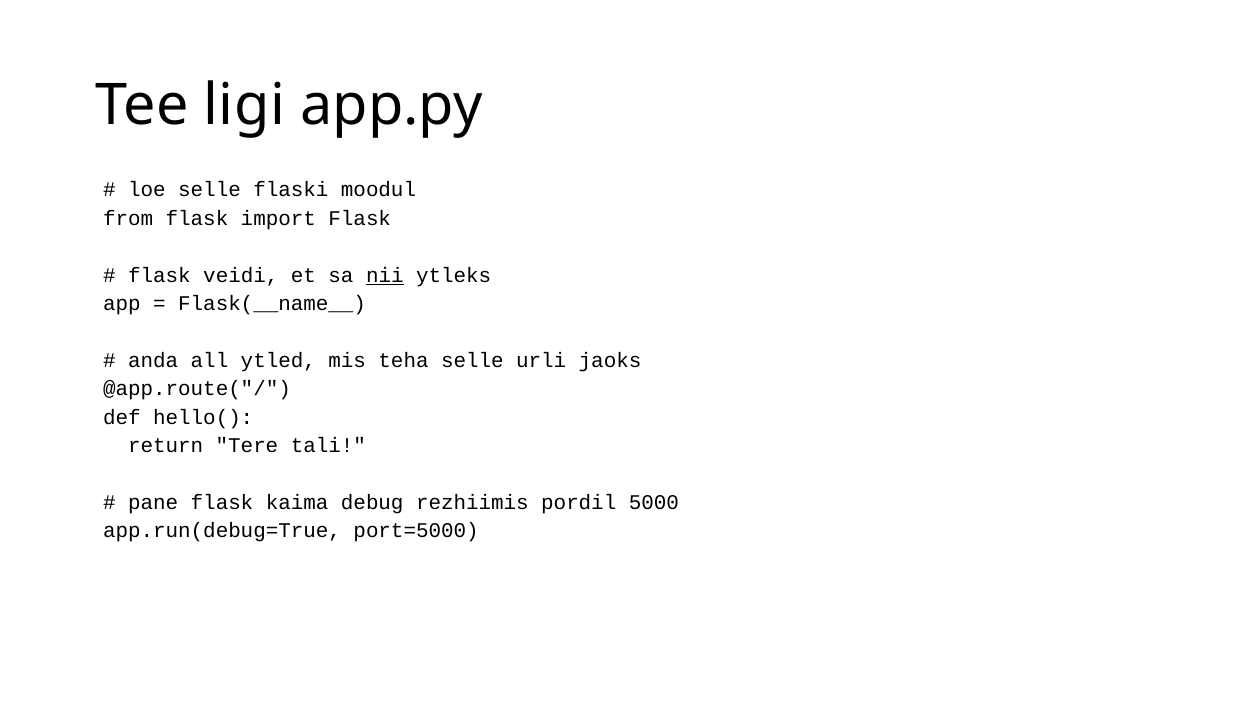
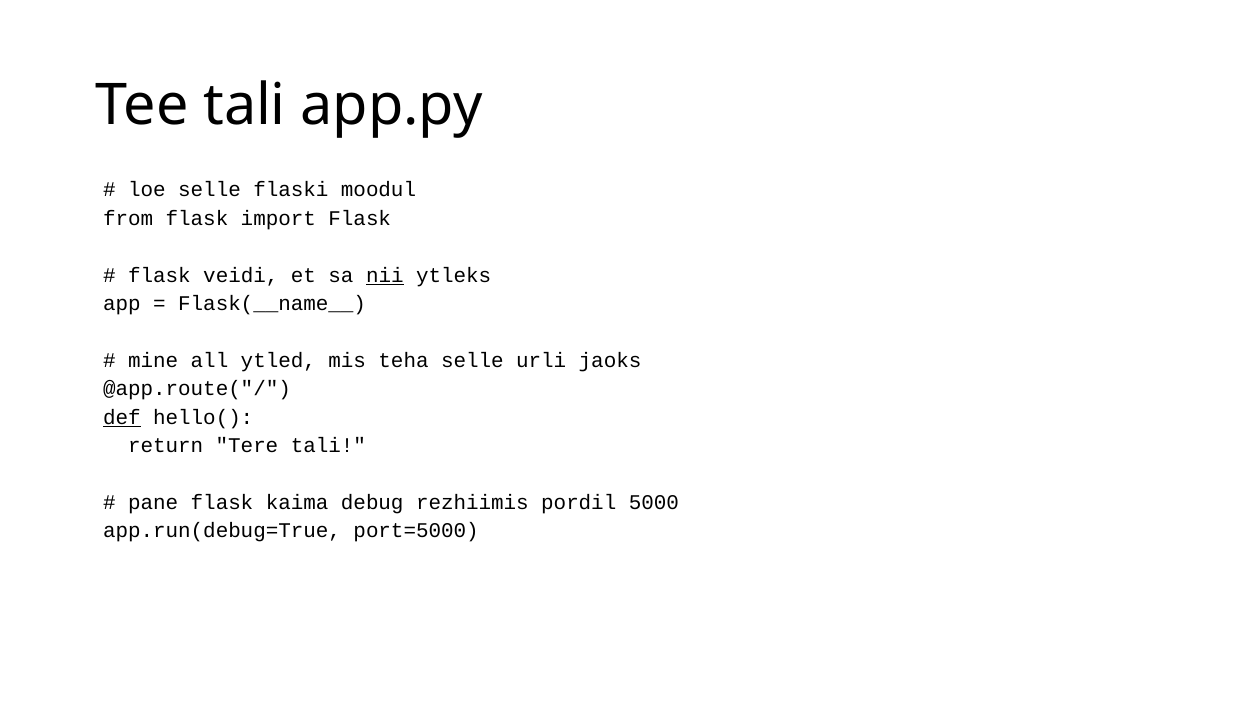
Tee ligi: ligi -> tali
anda: anda -> mine
def underline: none -> present
